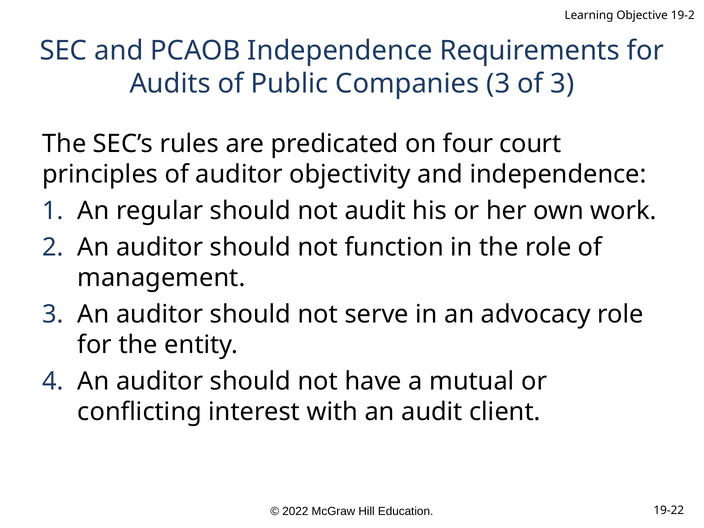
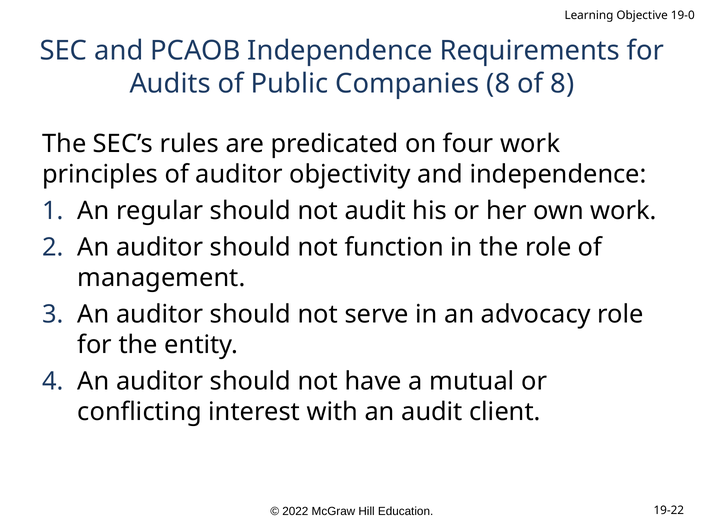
19-2: 19-2 -> 19-0
Companies 3: 3 -> 8
of 3: 3 -> 8
four court: court -> work
